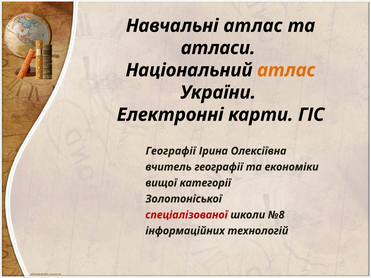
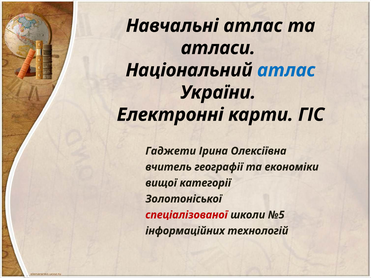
атлас at (286, 70) colour: orange -> blue
Географії at (171, 151): Географії -> Гаджети
№8: №8 -> №5
